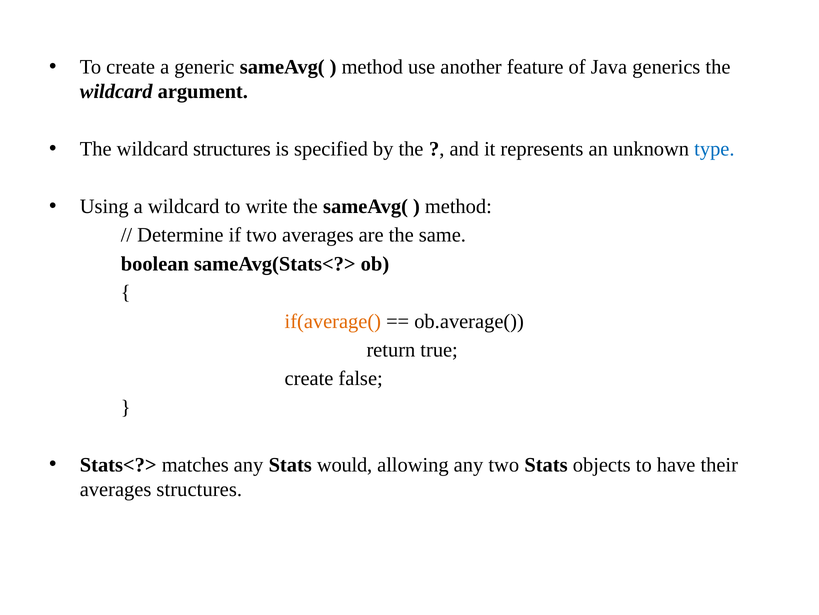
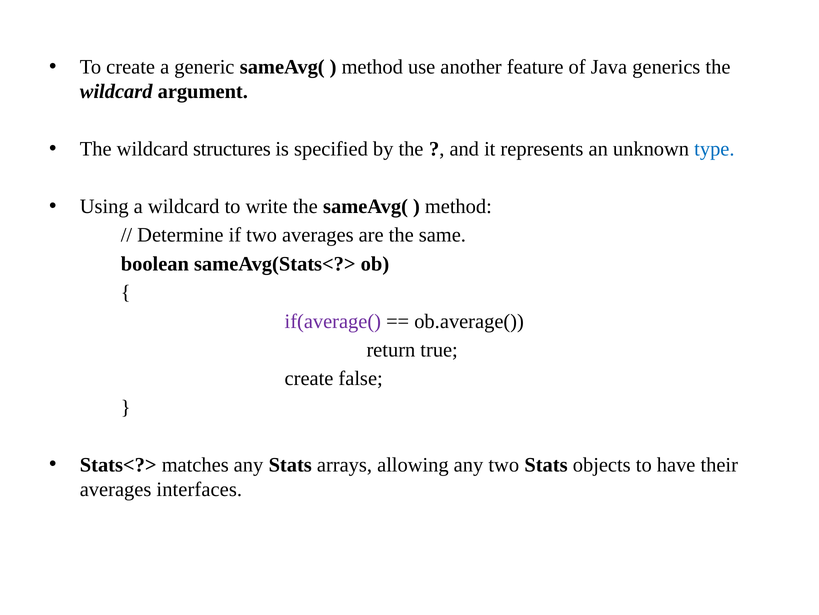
if(average( colour: orange -> purple
would: would -> arrays
averages structures: structures -> interfaces
